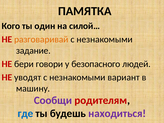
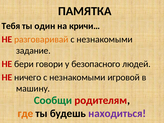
Кого: Кого -> Тебя
силой…: силой… -> кричи…
уводят: уводят -> ничего
вариант: вариант -> игровой
Сообщи colour: purple -> green
где colour: blue -> orange
